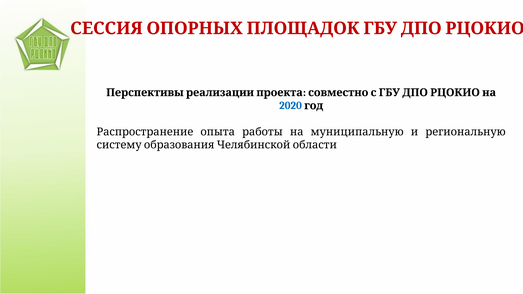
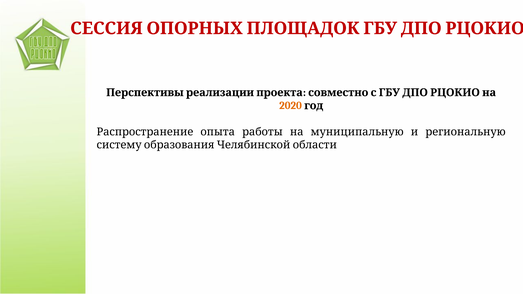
2020 colour: blue -> orange
